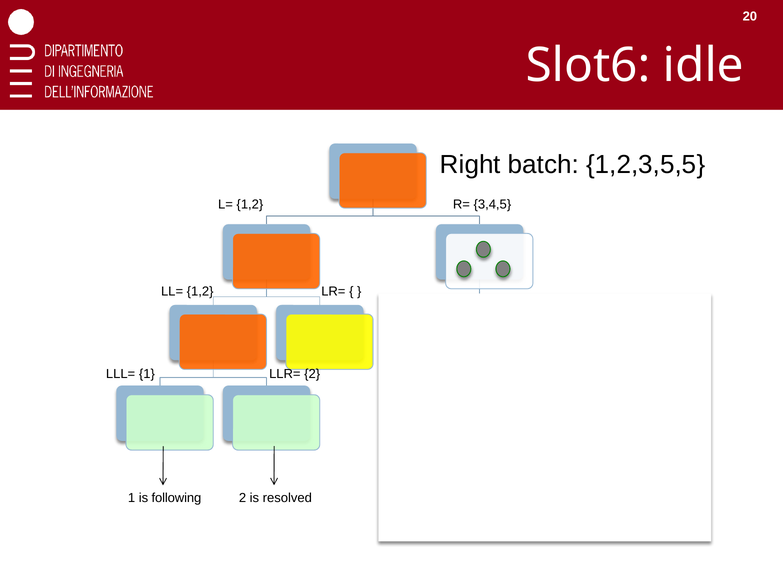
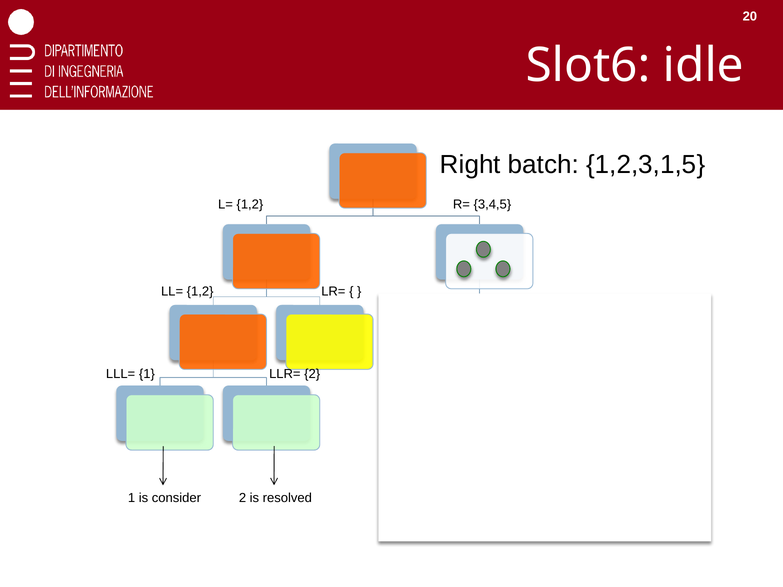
1,2,3,5,5: 1,2,3,5,5 -> 1,2,3,1,5
following: following -> consider
